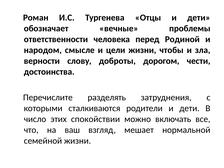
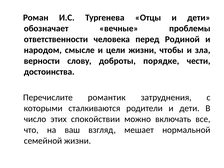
дорогом: дорогом -> порядке
разделять: разделять -> романтик
